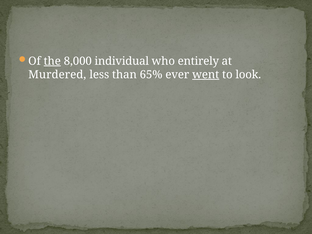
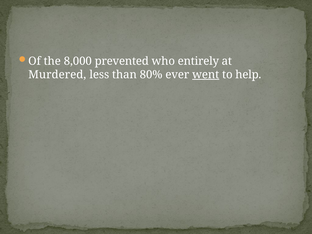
the underline: present -> none
individual: individual -> prevented
65%: 65% -> 80%
look: look -> help
